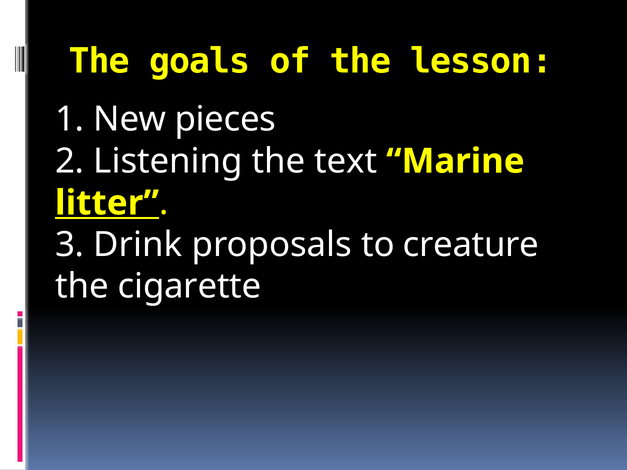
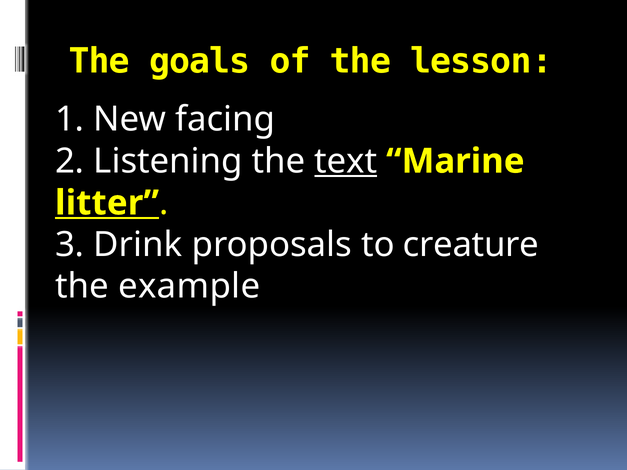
pieces: pieces -> facing
text underline: none -> present
cigarette: cigarette -> example
